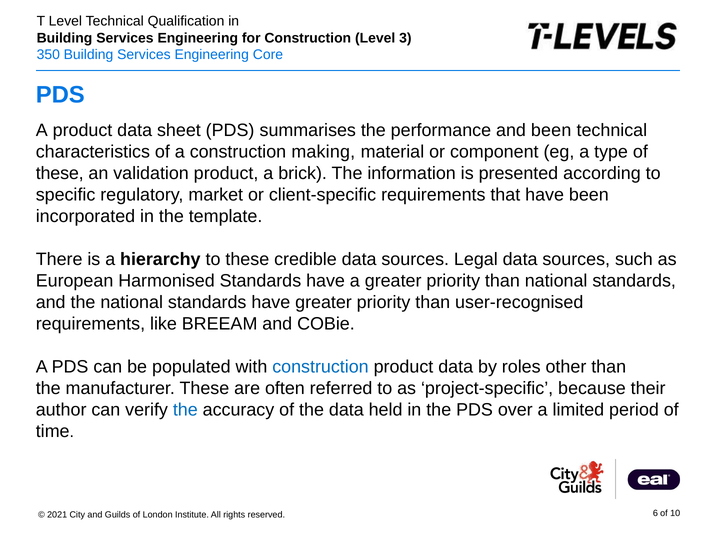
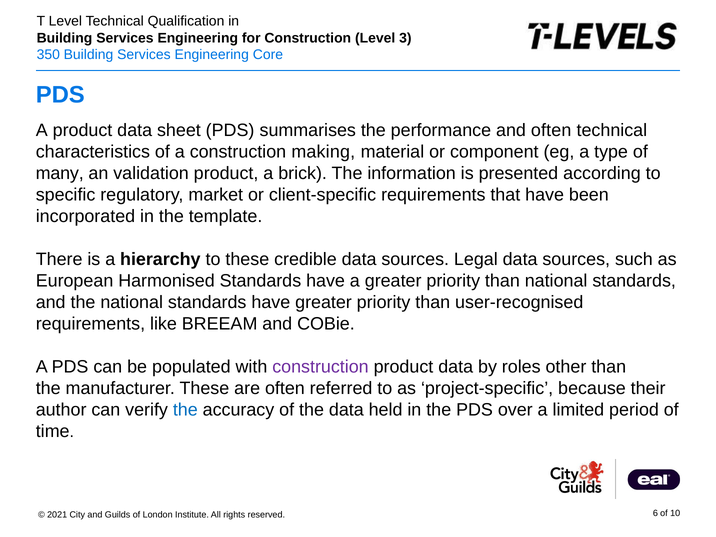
and been: been -> often
these at (60, 173): these -> many
construction at (320, 367) colour: blue -> purple
